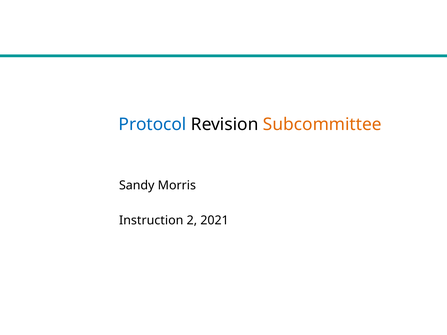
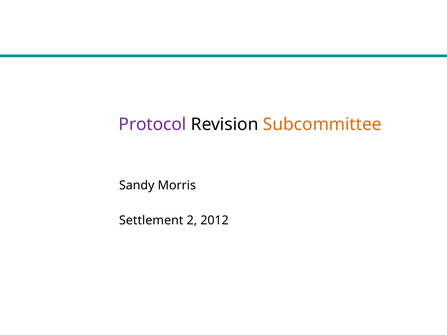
Protocol colour: blue -> purple
Instruction: Instruction -> Settlement
2021: 2021 -> 2012
